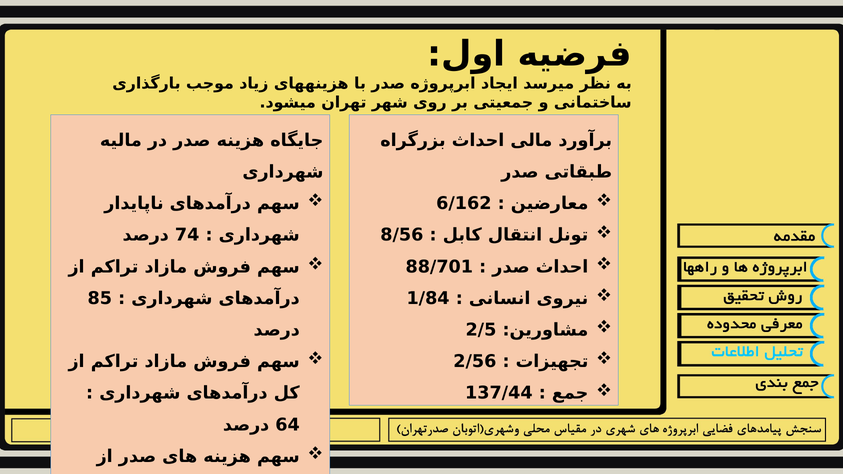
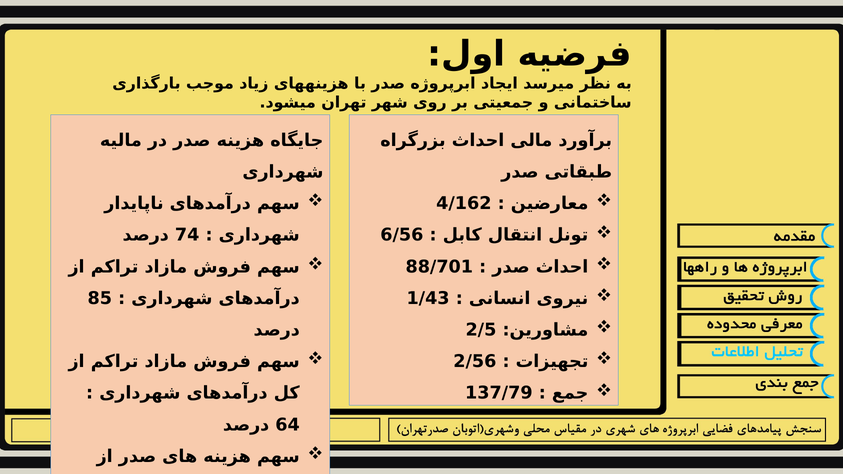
6/162: 6/162 -> 4/162
8/56: 8/56 -> 6/56
1/84: 1/84 -> 1/43
137/44: 137/44 -> 137/79
